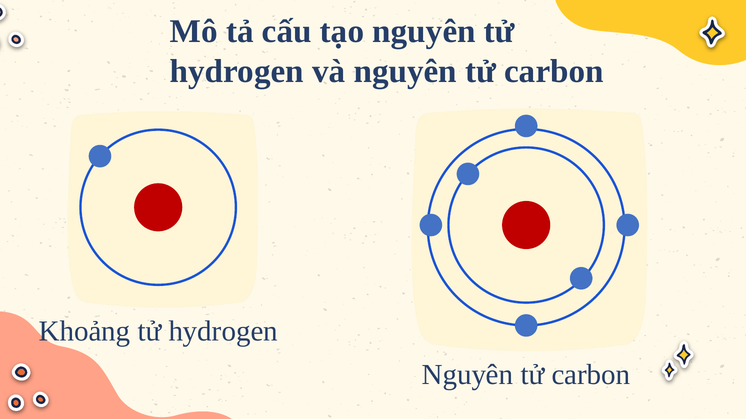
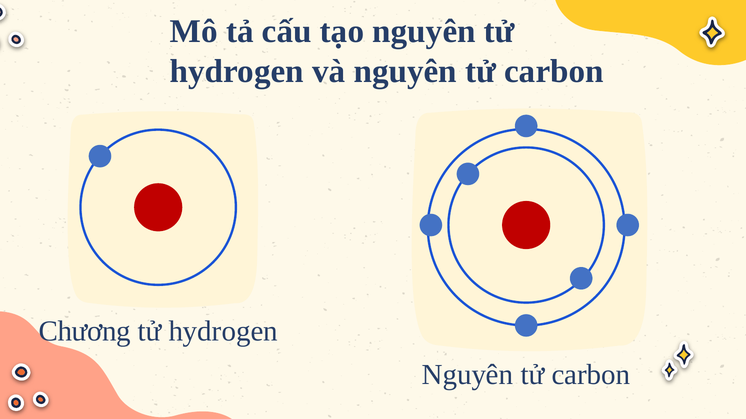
Khoảng: Khoảng -> Chương
